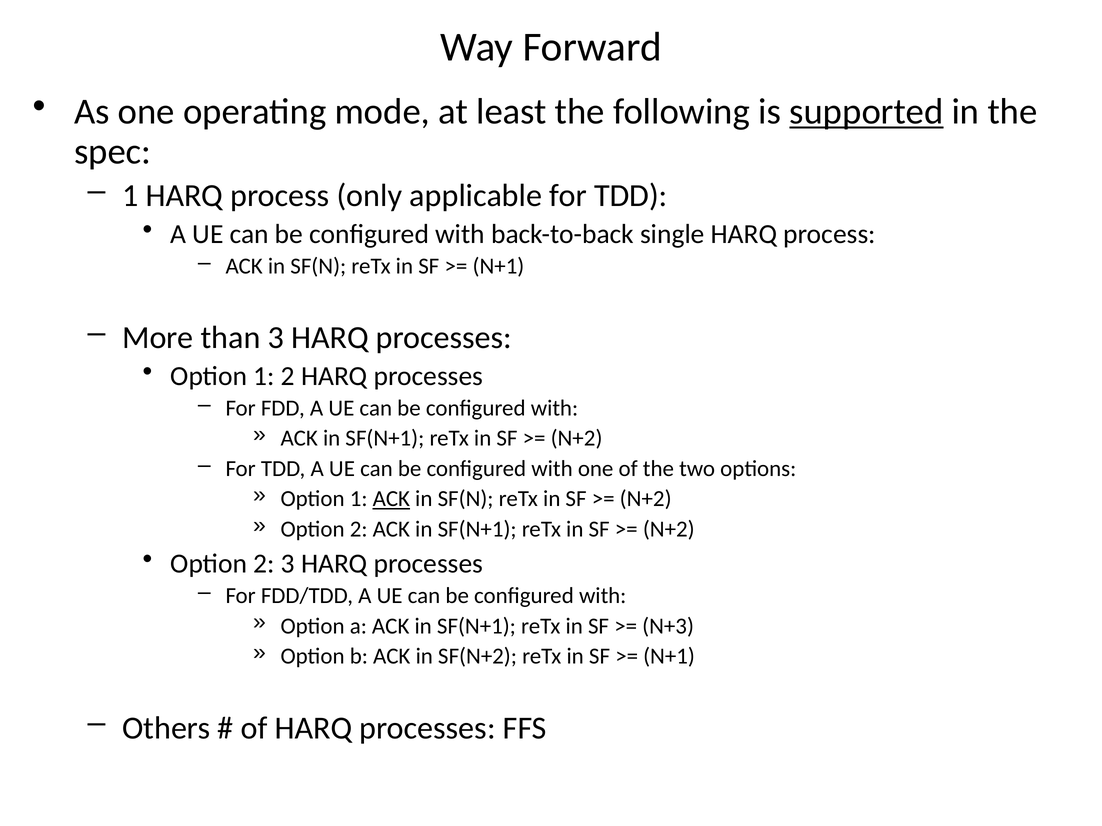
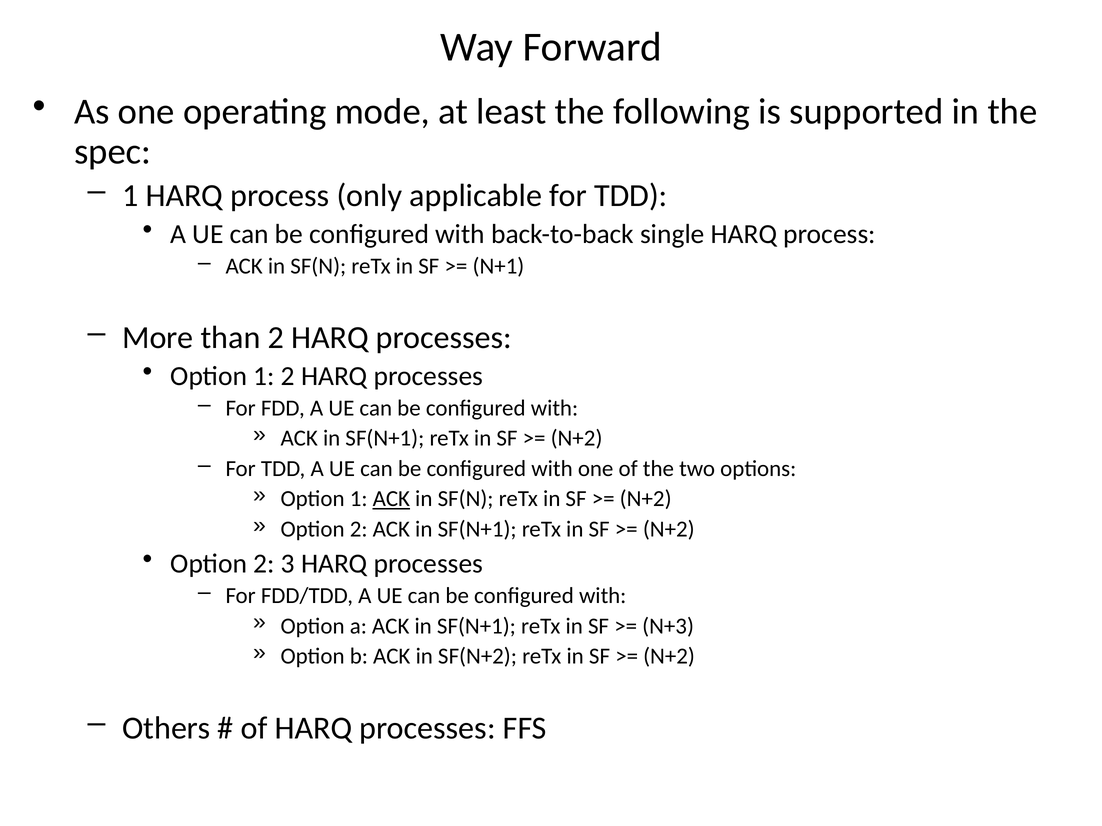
supported underline: present -> none
than 3: 3 -> 2
N+1 at (669, 657): N+1 -> N+2
